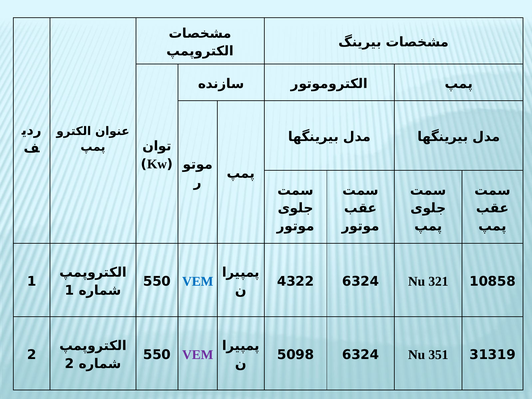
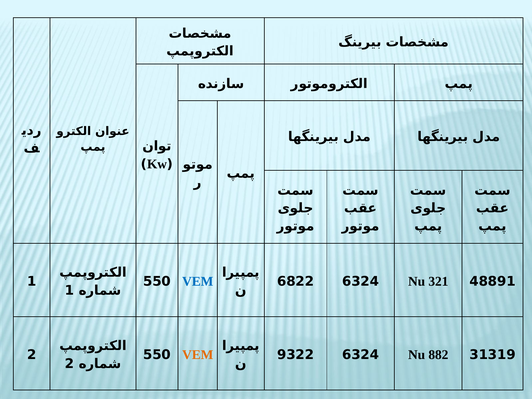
4322: 4322 -> 6822
10858: 10858 -> 48891
VEM at (198, 355) colour: purple -> orange
5098: 5098 -> 9322
351: 351 -> 882
